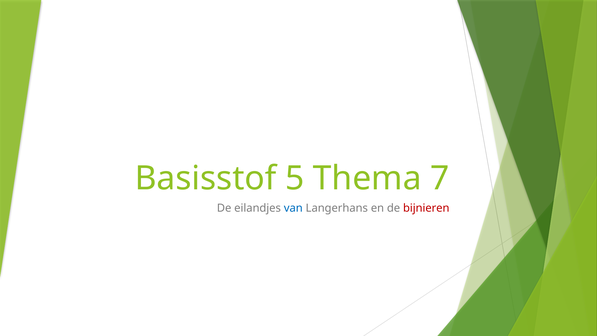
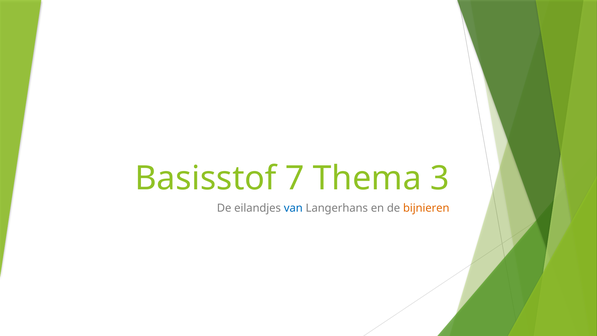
5: 5 -> 7
7: 7 -> 3
bijnieren colour: red -> orange
